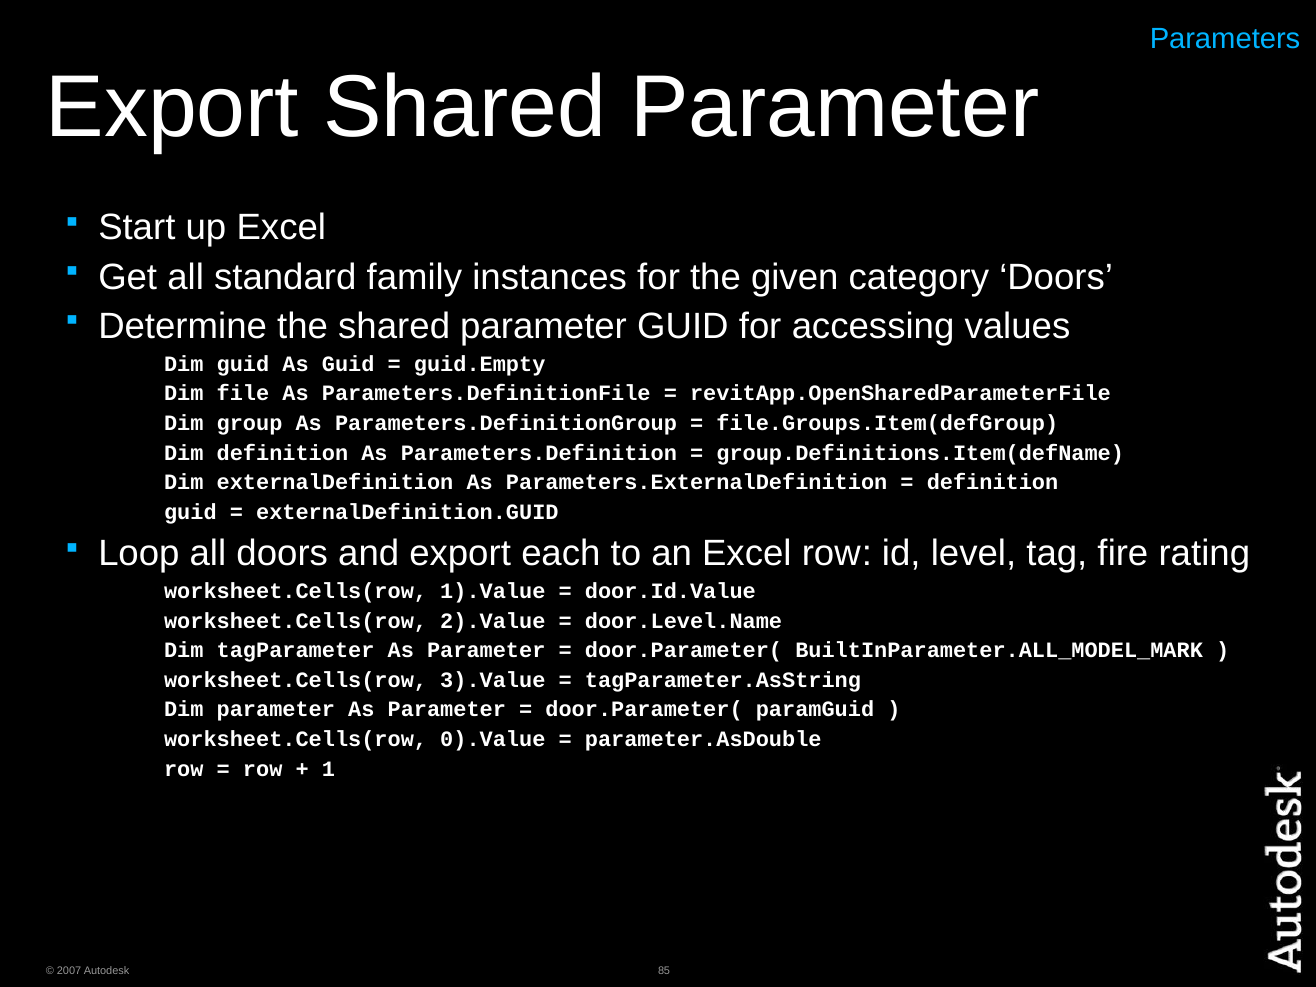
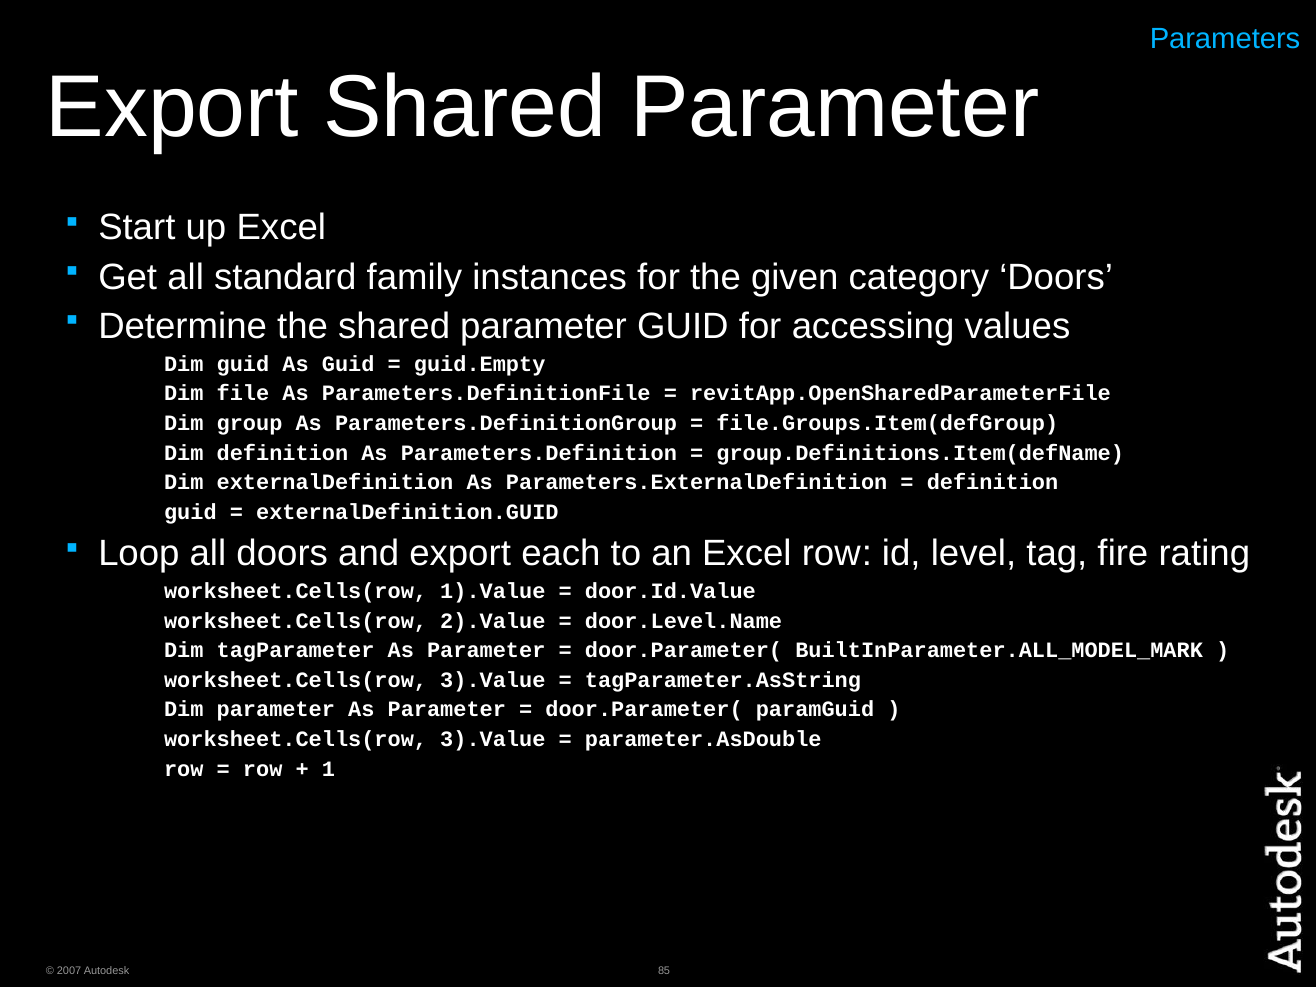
0).Value at (493, 739): 0).Value -> 3).Value
